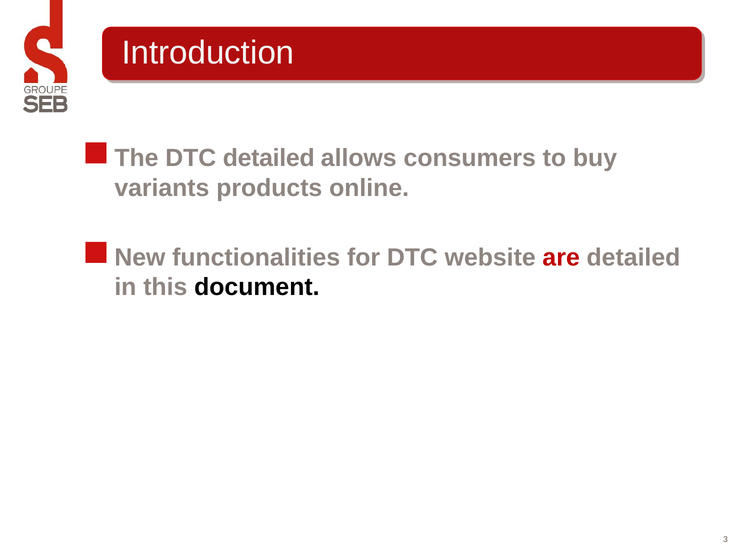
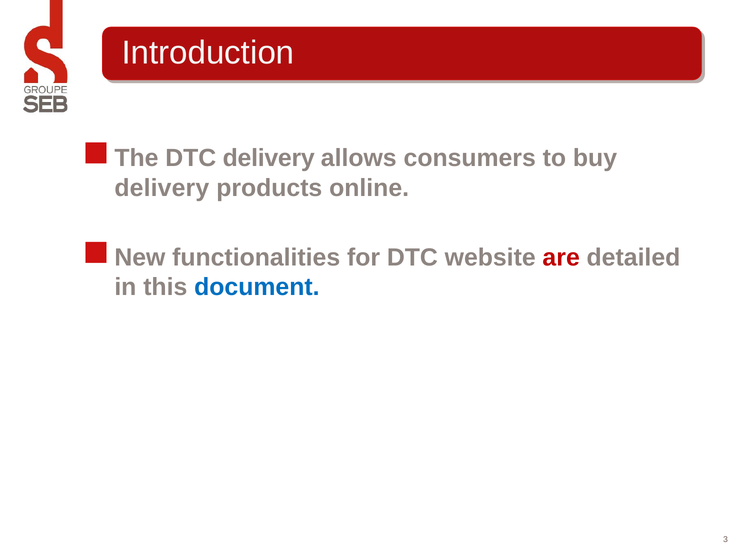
DTC detailed: detailed -> delivery
variants at (162, 188): variants -> delivery
document colour: black -> blue
